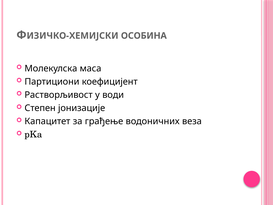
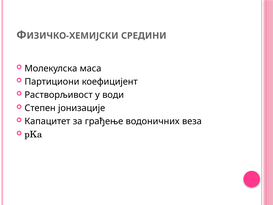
ОСОБИНА: ОСОБИНА -> СРЕДИНИ
